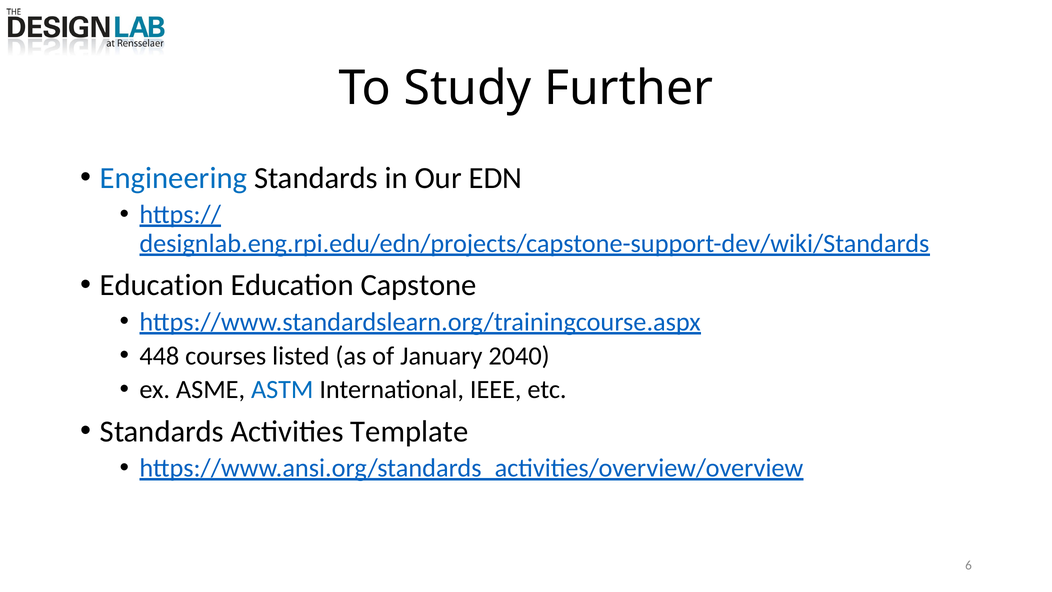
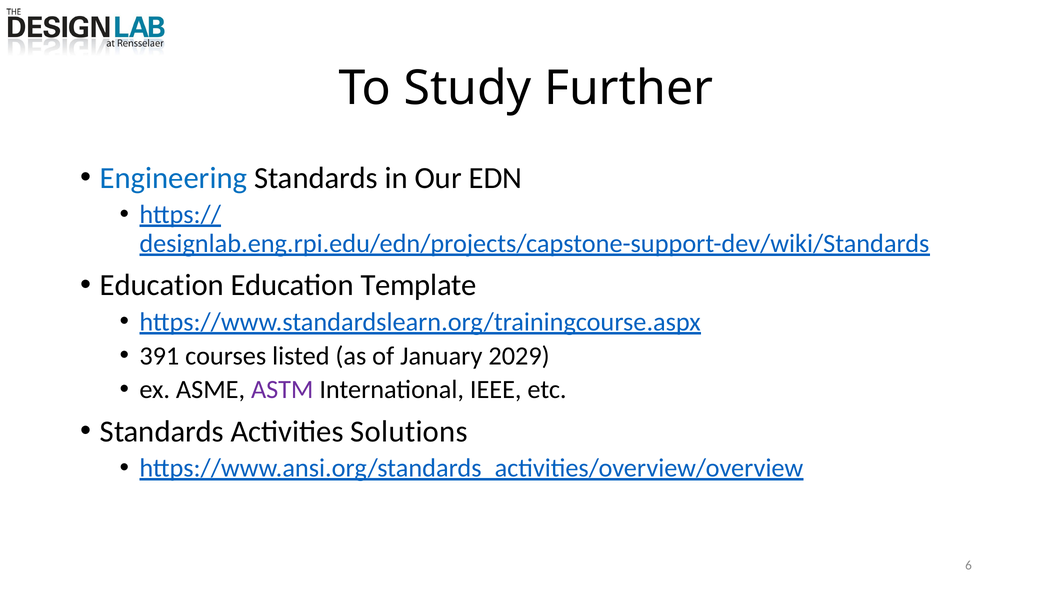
Capstone: Capstone -> Template
448: 448 -> 391
2040: 2040 -> 2029
ASTM colour: blue -> purple
Template: Template -> Solutions
